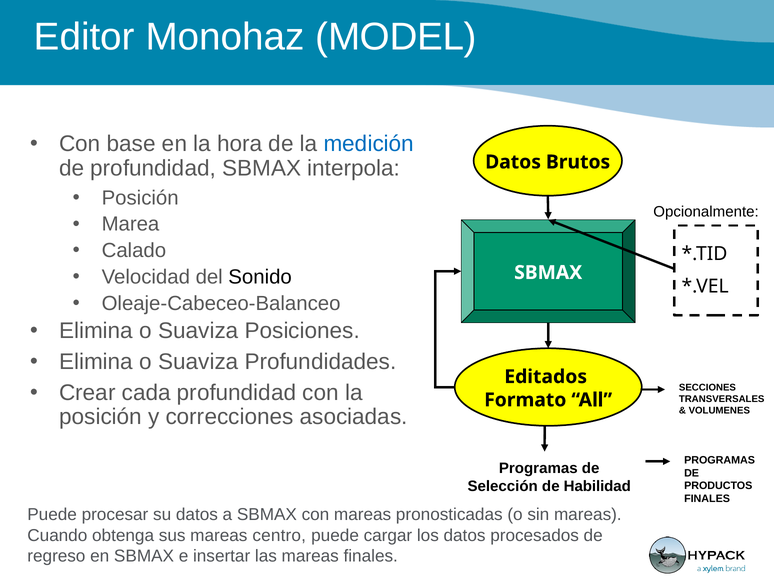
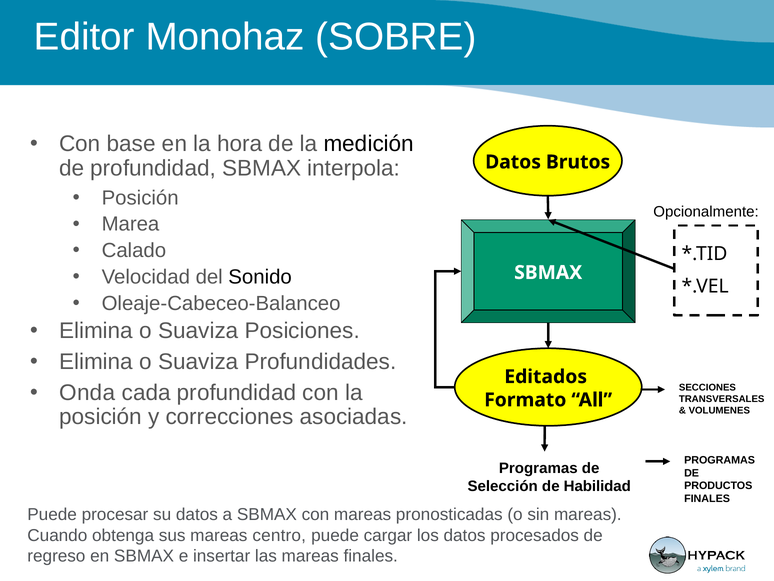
MODEL: MODEL -> SOBRE
medición colour: blue -> black
Crear: Crear -> Onda
